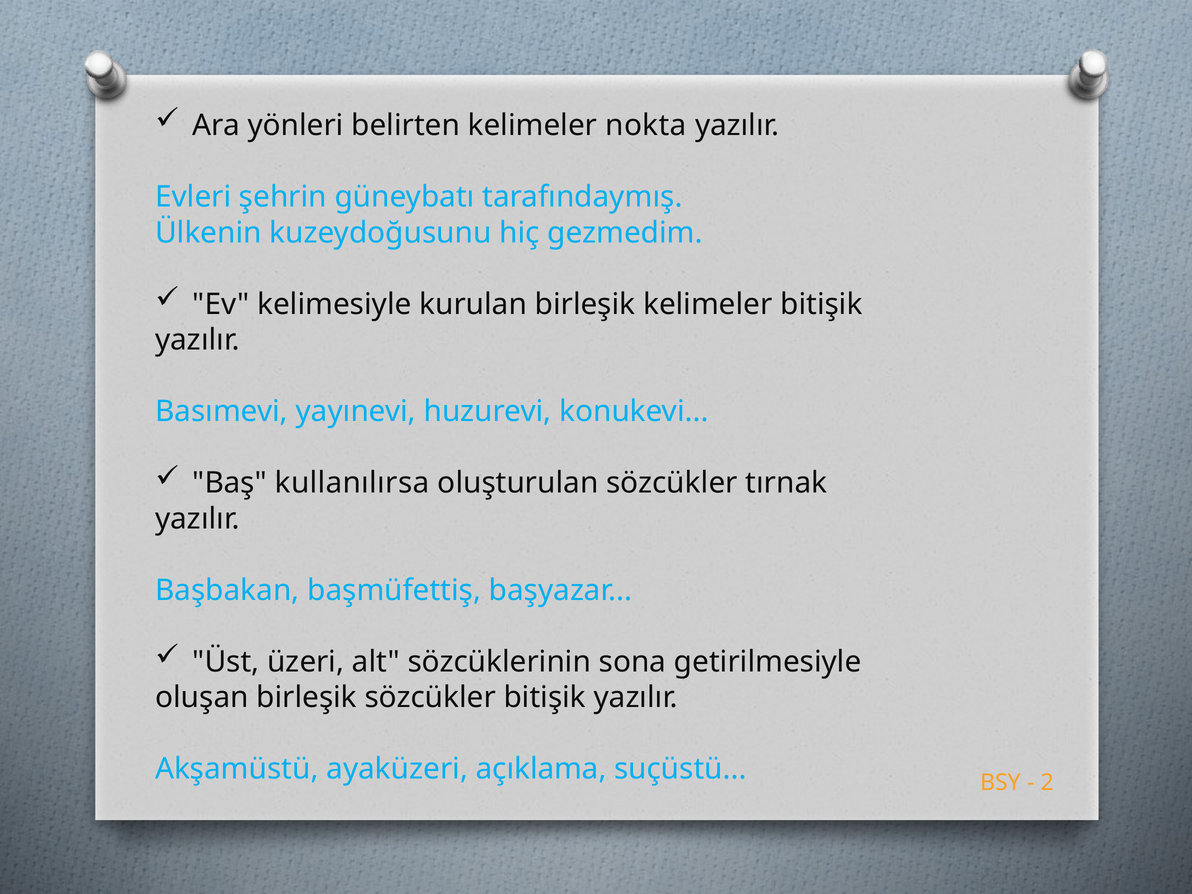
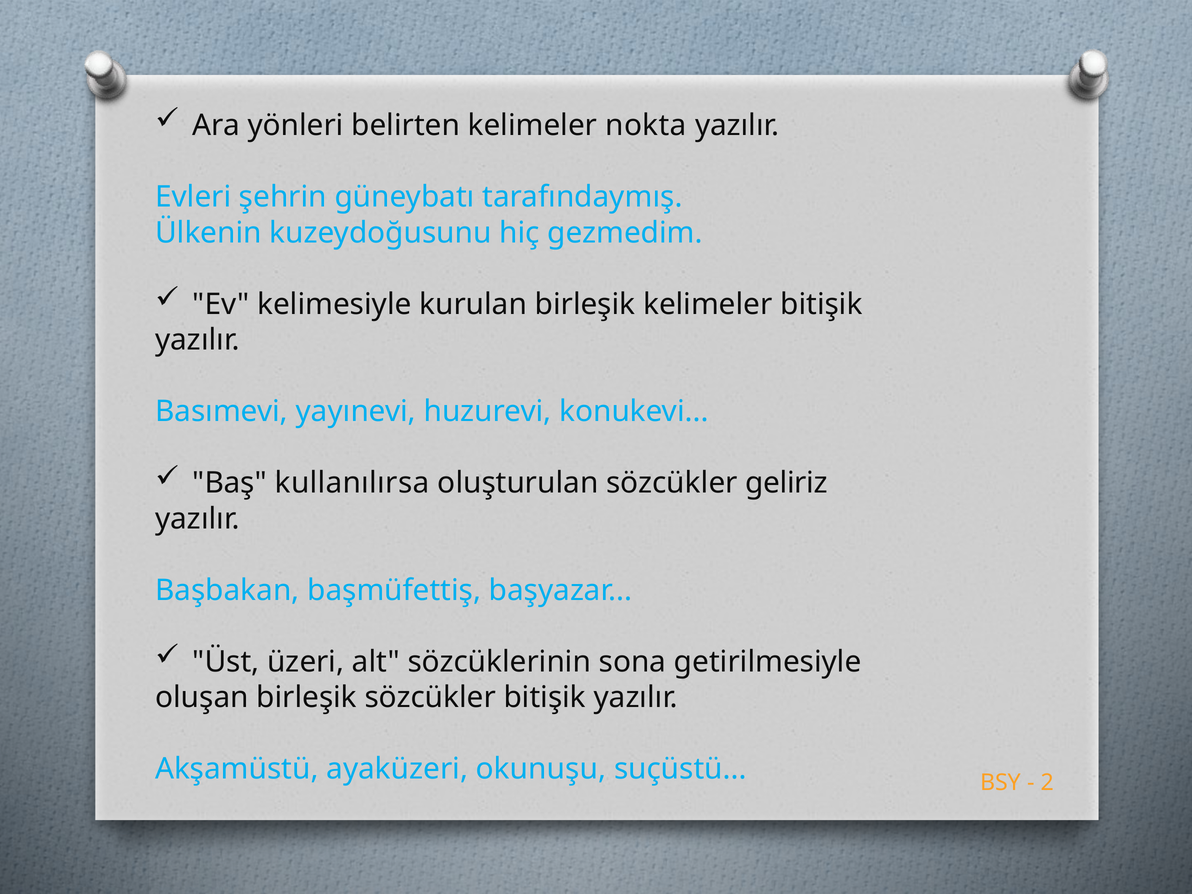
tırnak: tırnak -> geliriz
açıklama: açıklama -> okunuşu
